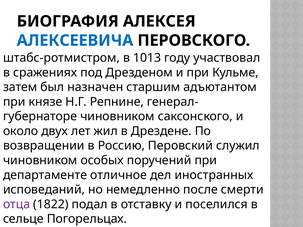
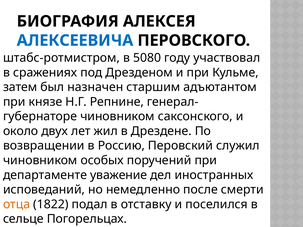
1013: 1013 -> 5080
отличное: отличное -> уважение
отца colour: purple -> orange
